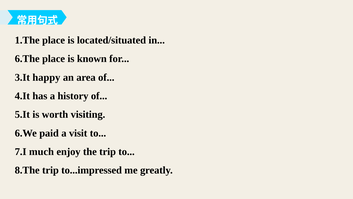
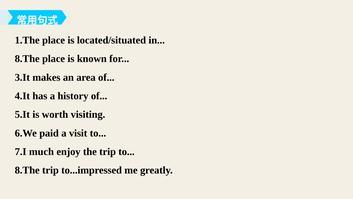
6.The at (27, 59): 6.The -> 8.The
happy: happy -> makes
